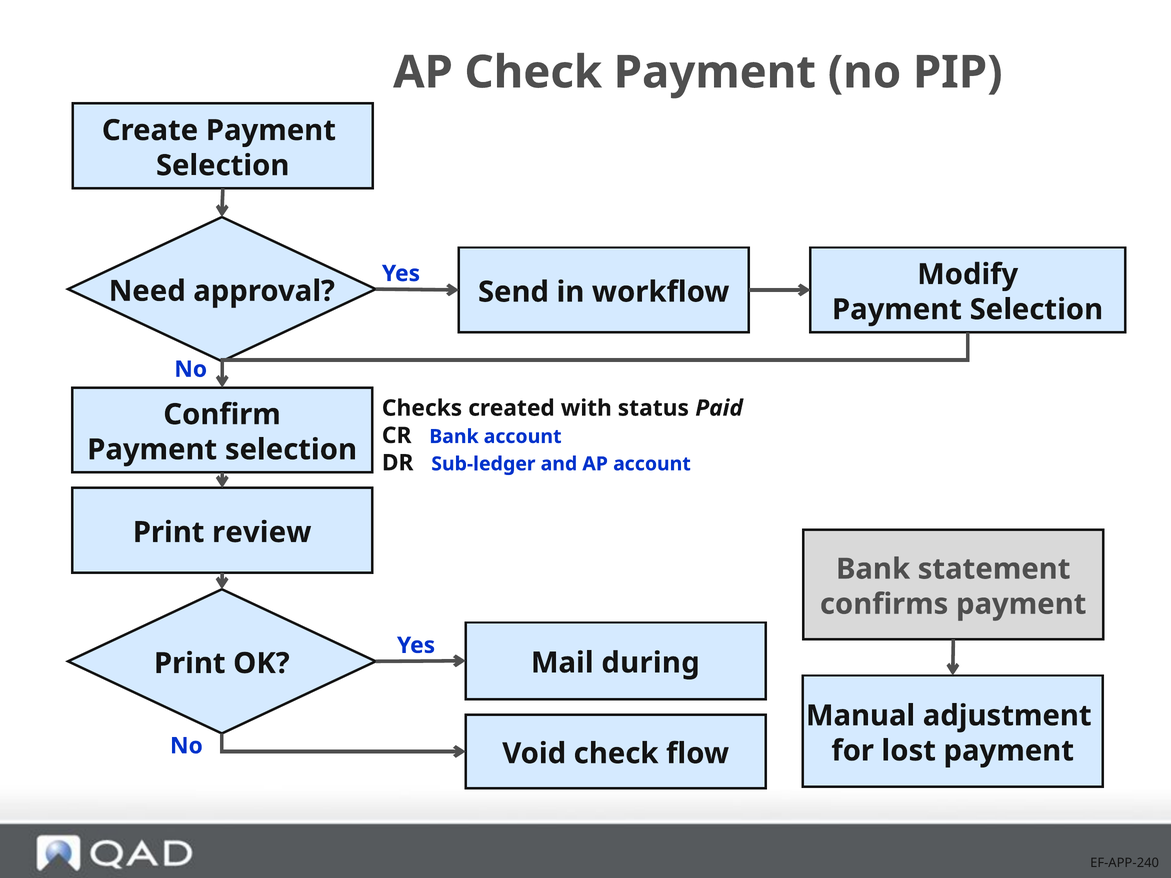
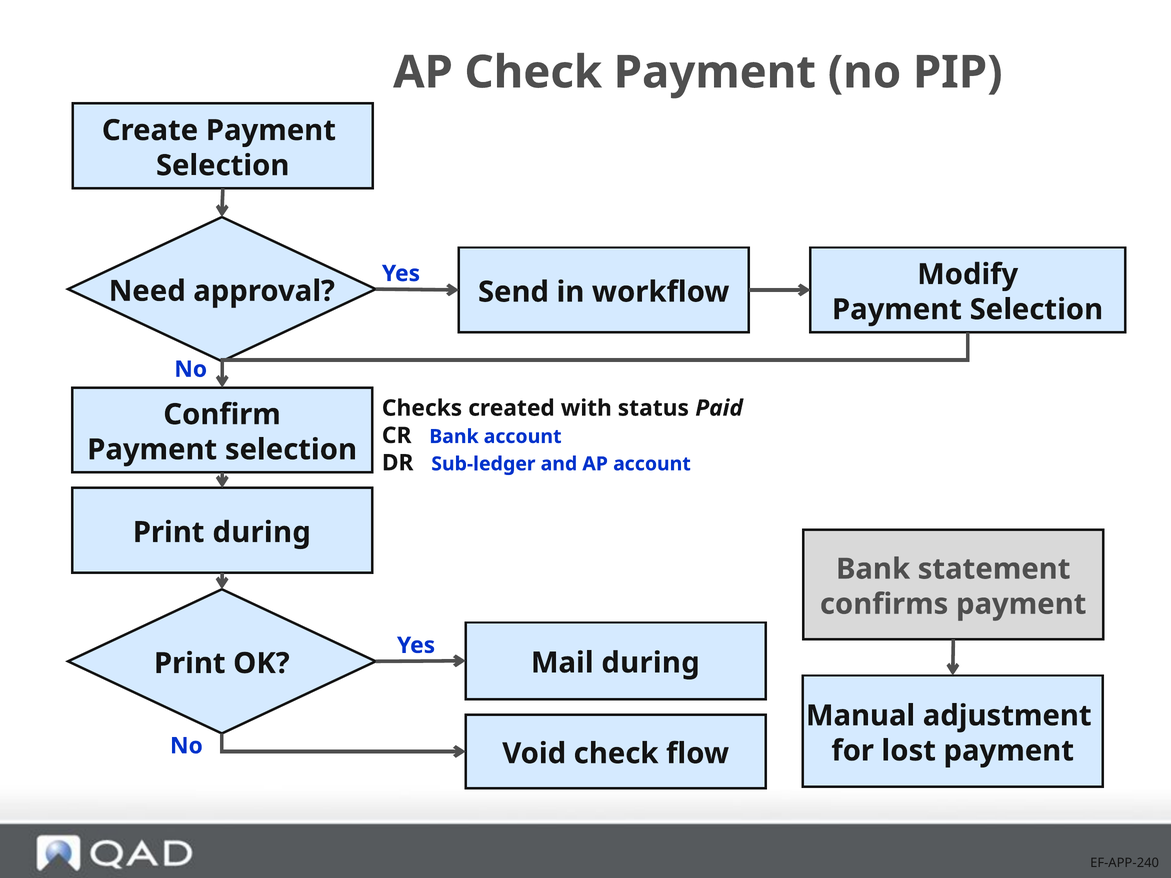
Print review: review -> during
